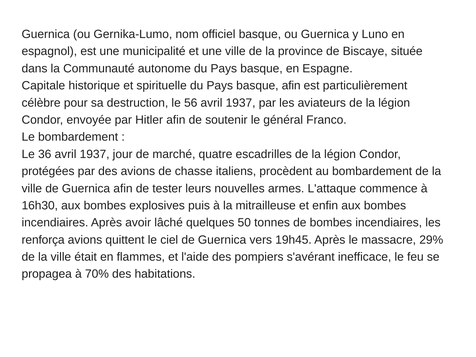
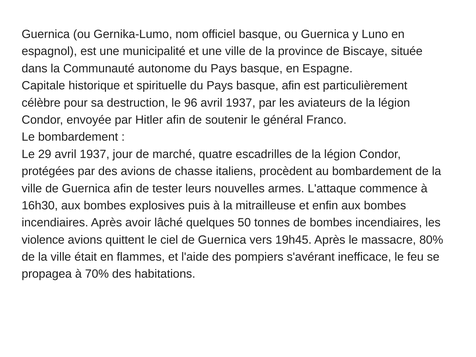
56: 56 -> 96
36: 36 -> 29
renforça: renforça -> violence
29%: 29% -> 80%
